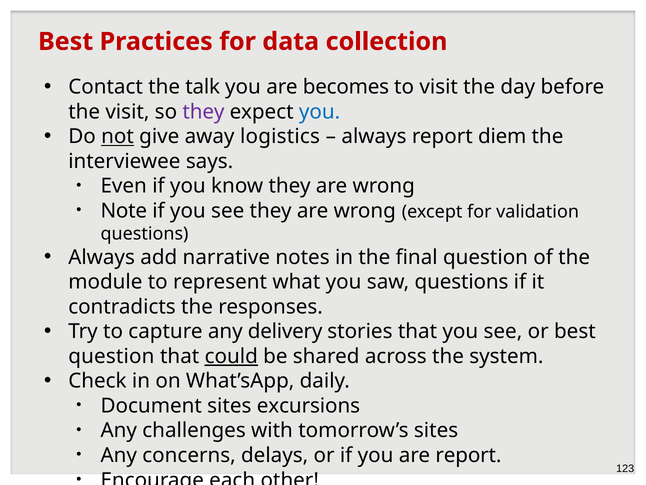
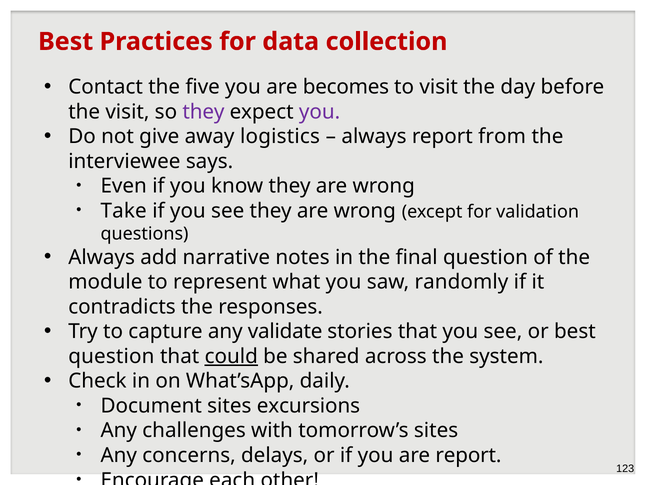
talk: talk -> five
you at (320, 112) colour: blue -> purple
not underline: present -> none
diem: diem -> from
Note: Note -> Take
saw questions: questions -> randomly
delivery: delivery -> validate
